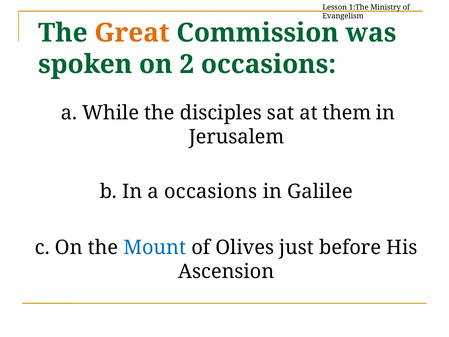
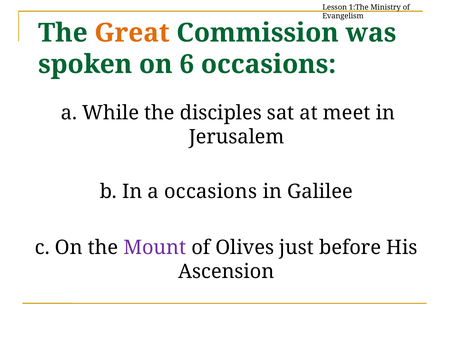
2: 2 -> 6
them: them -> meet
Mount colour: blue -> purple
